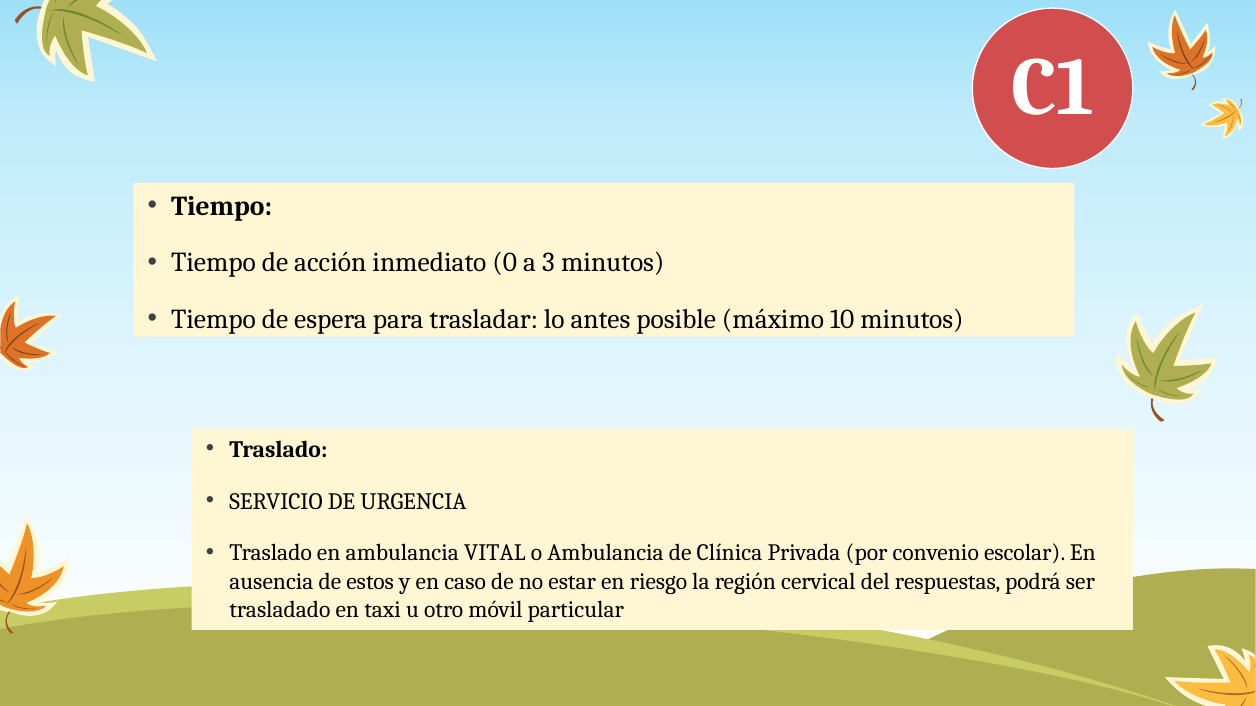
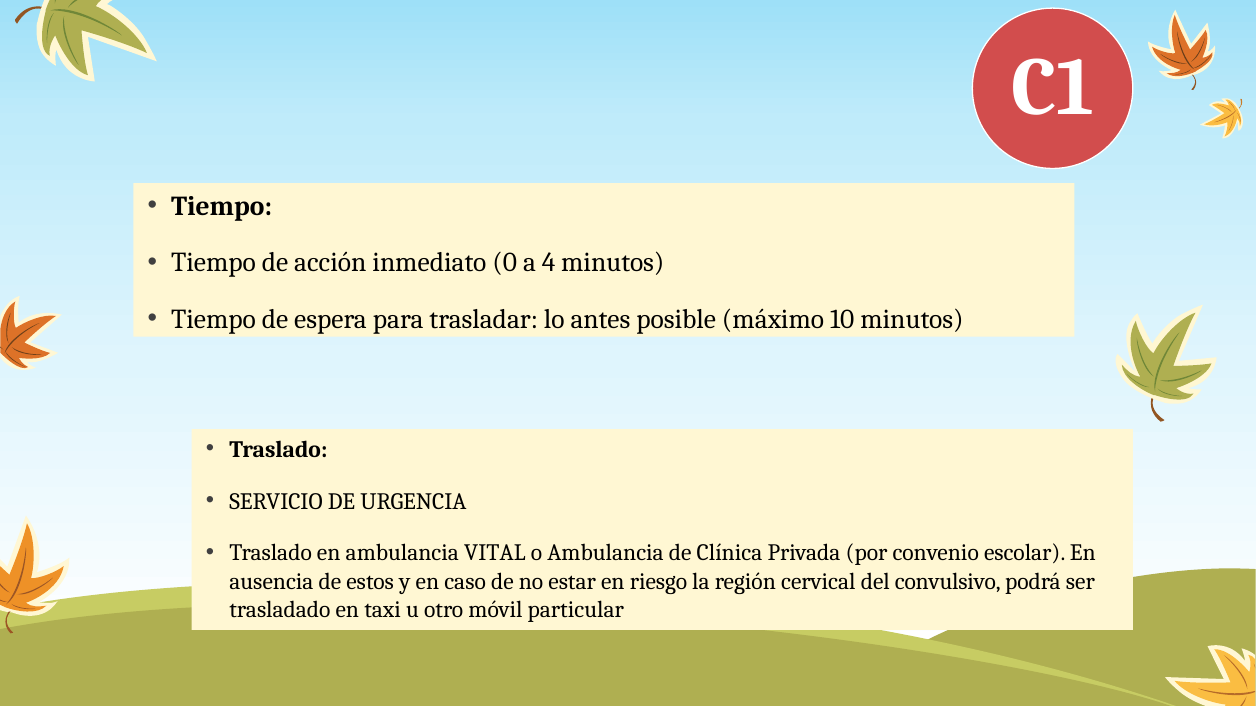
3: 3 -> 4
respuestas: respuestas -> convulsivo
